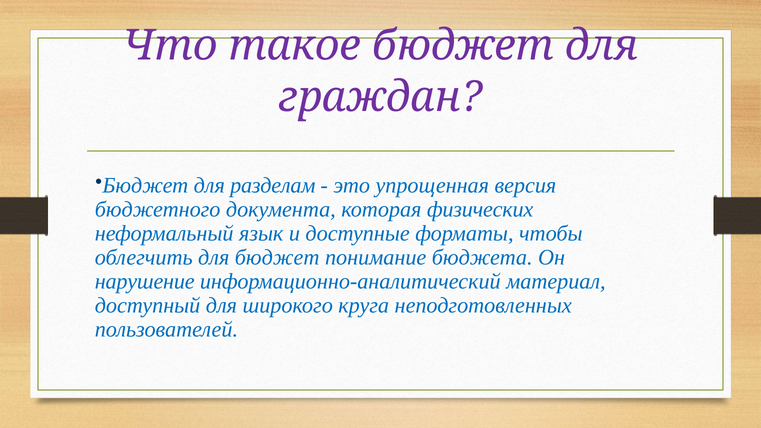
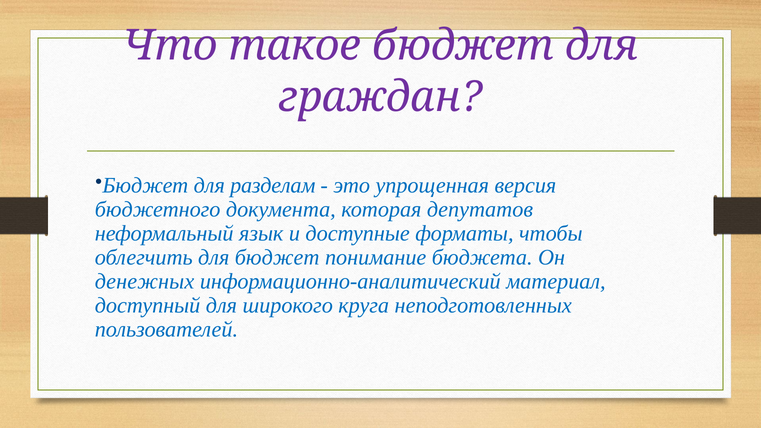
физических: физических -> депутатов
нарушение: нарушение -> денежных
